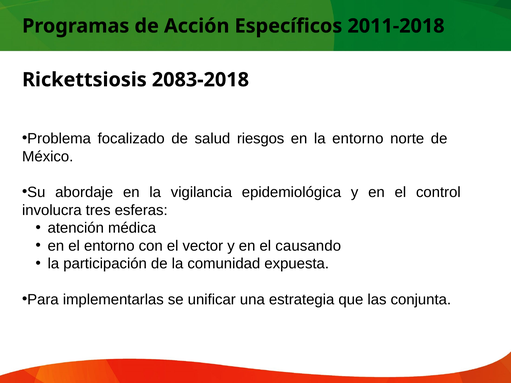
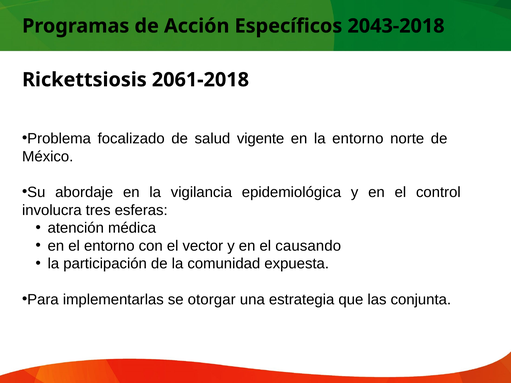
2011-2018: 2011-2018 -> 2043-2018
2083-2018: 2083-2018 -> 2061-2018
riesgos: riesgos -> vigente
unificar: unificar -> otorgar
